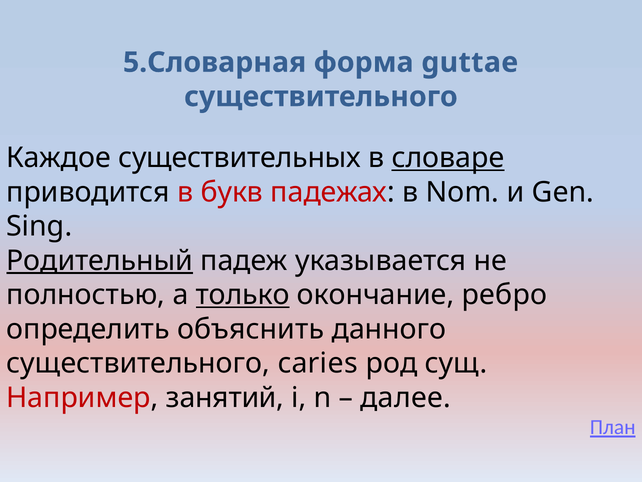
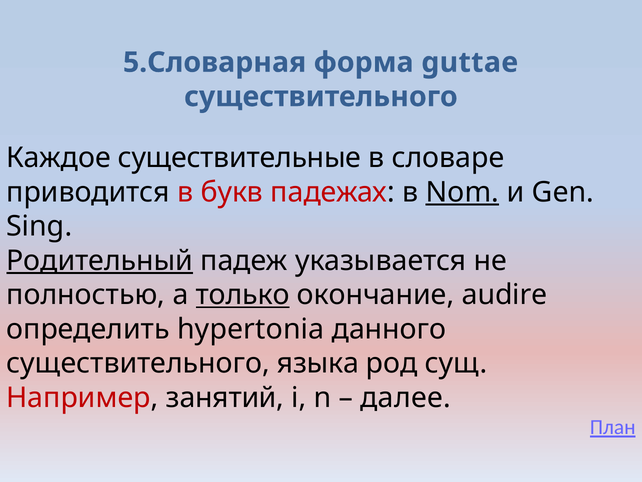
существительных: существительных -> существительные
словаре underline: present -> none
Nom underline: none -> present
ребро: ребро -> audire
объяснить: объяснить -> hypertonia
caries: caries -> языка
